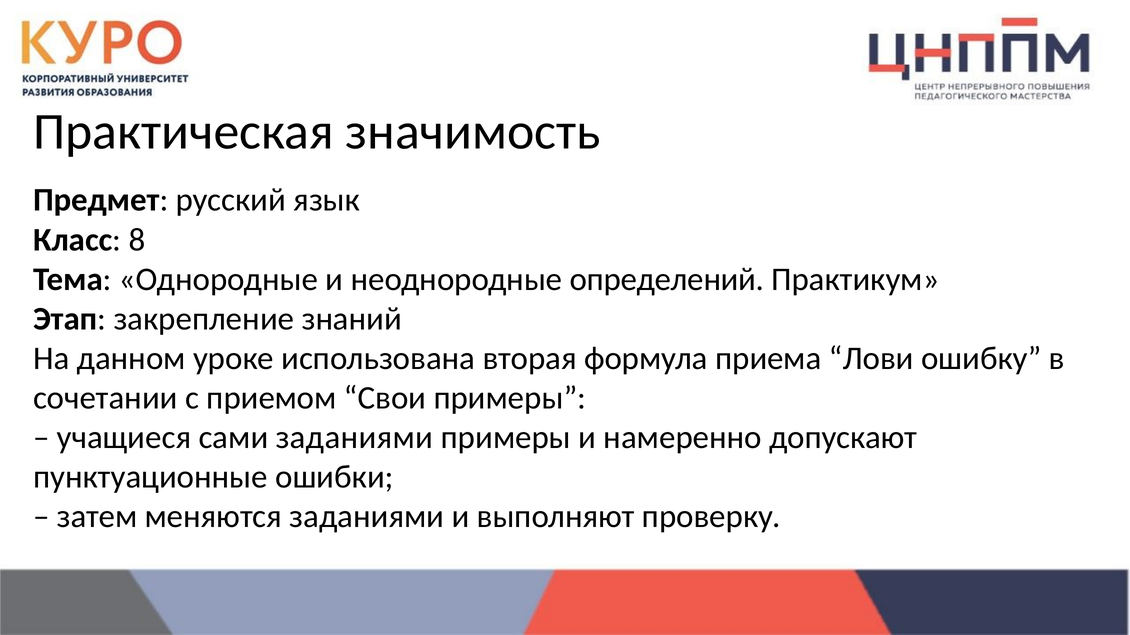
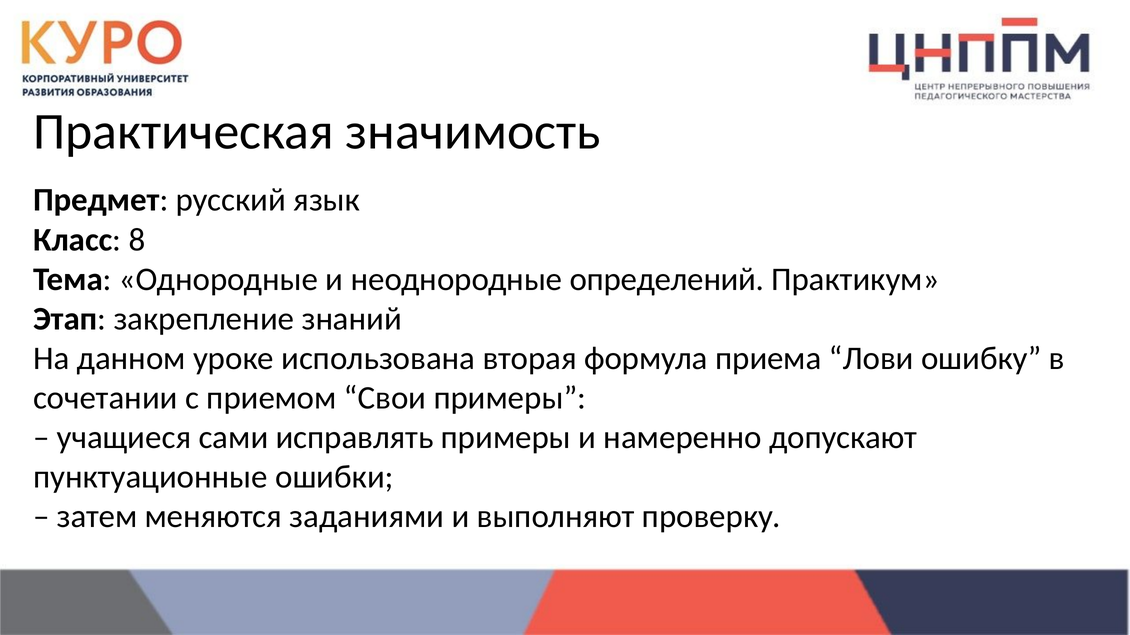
сами заданиями: заданиями -> исправлять
